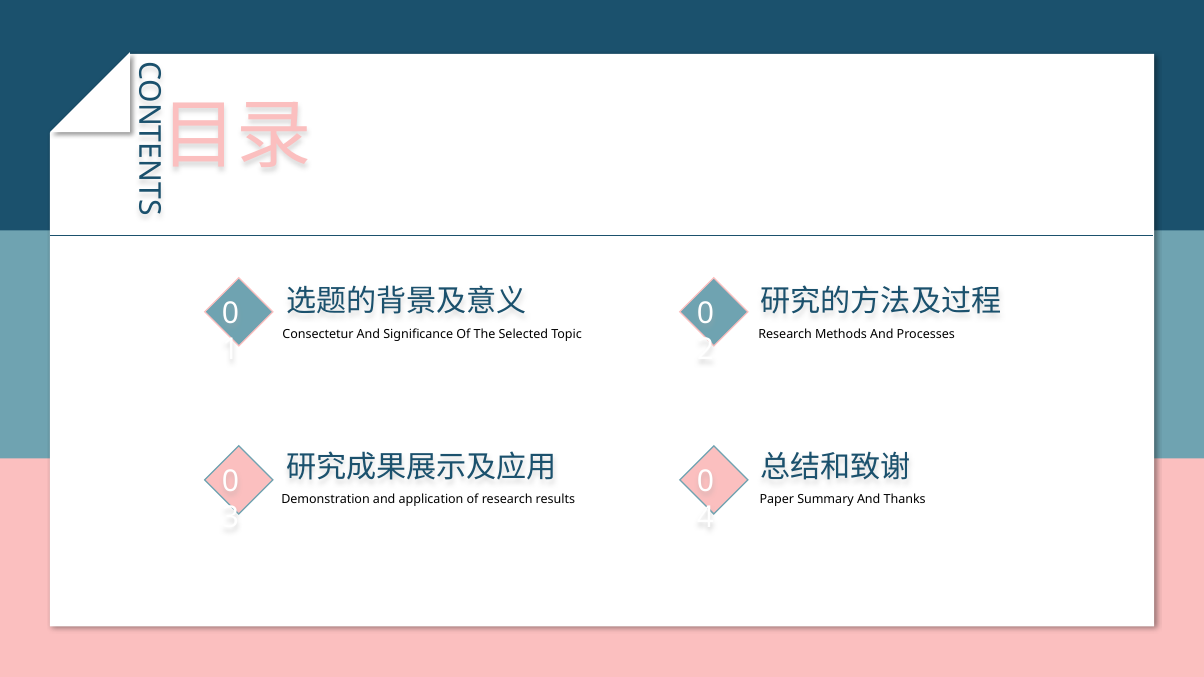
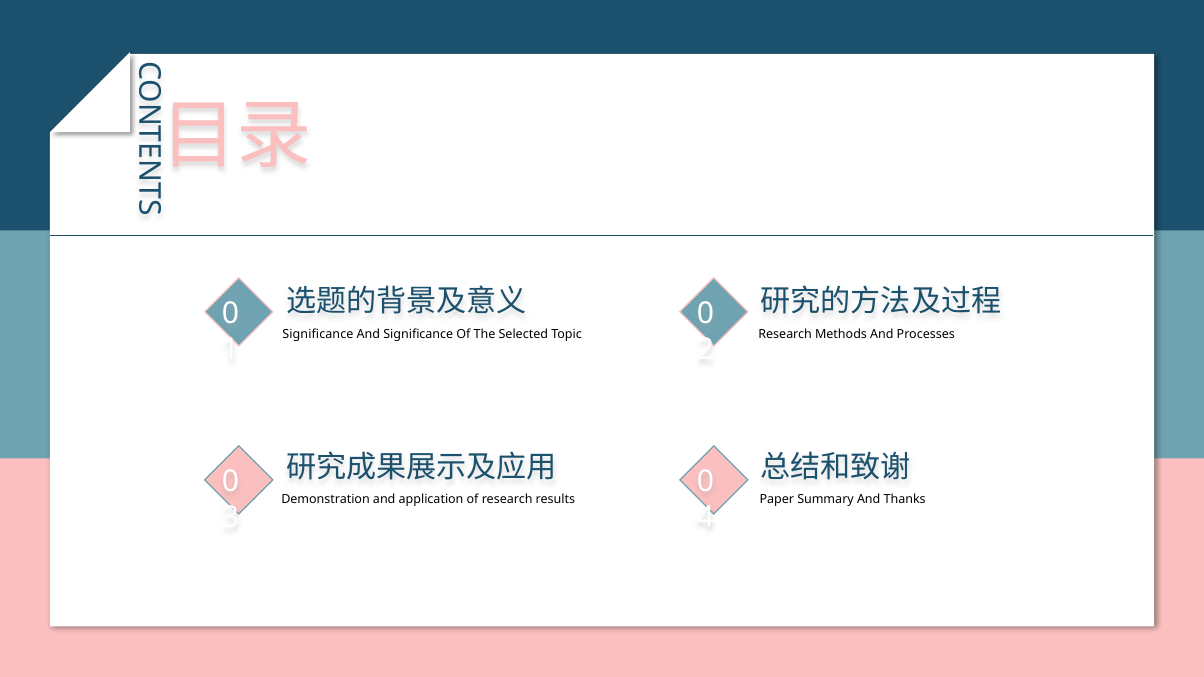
Consectetur at (318, 334): Consectetur -> Significance
